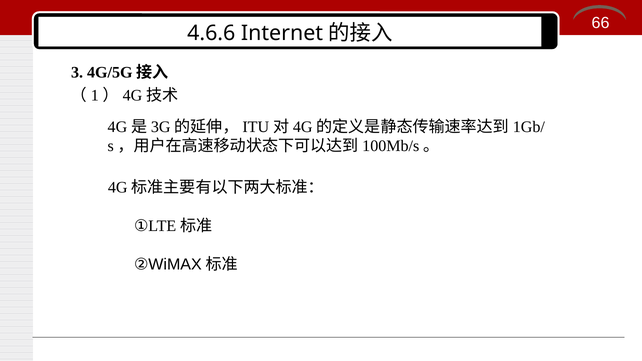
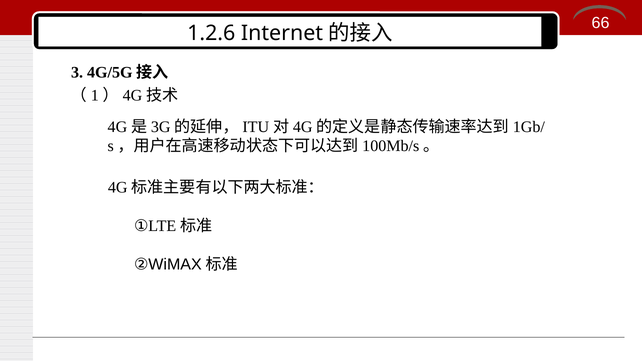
4.6.6: 4.6.6 -> 1.2.6
